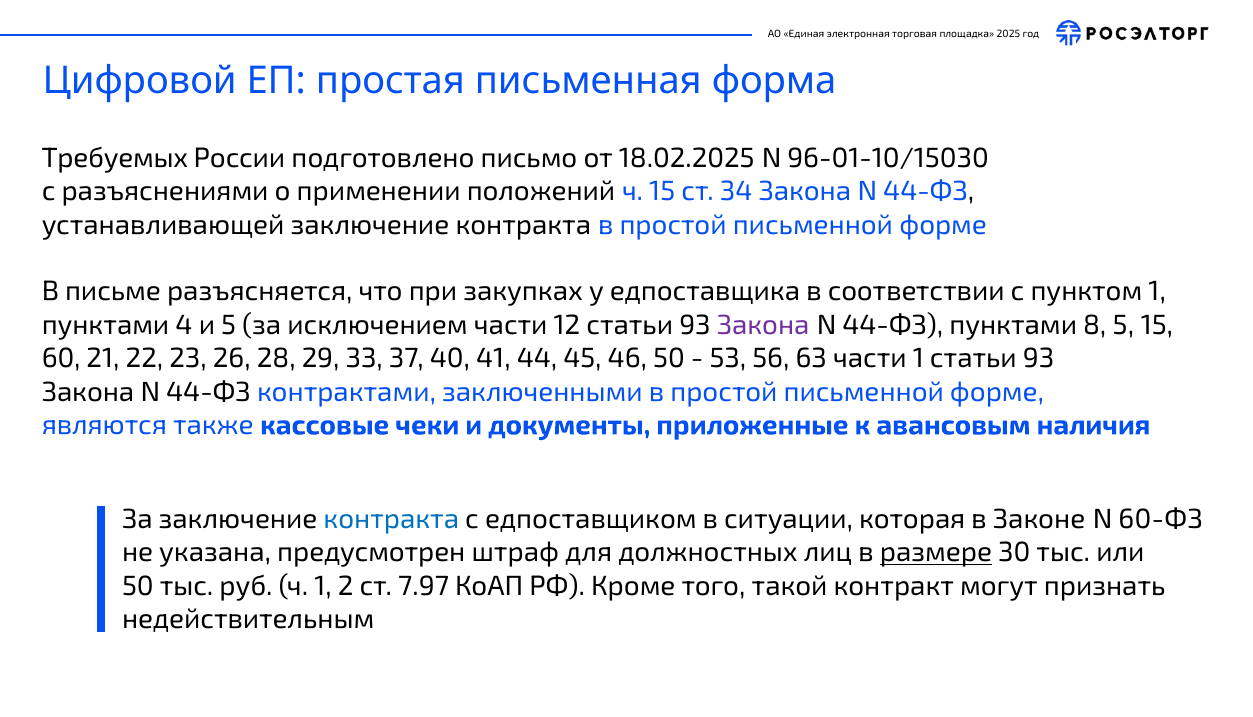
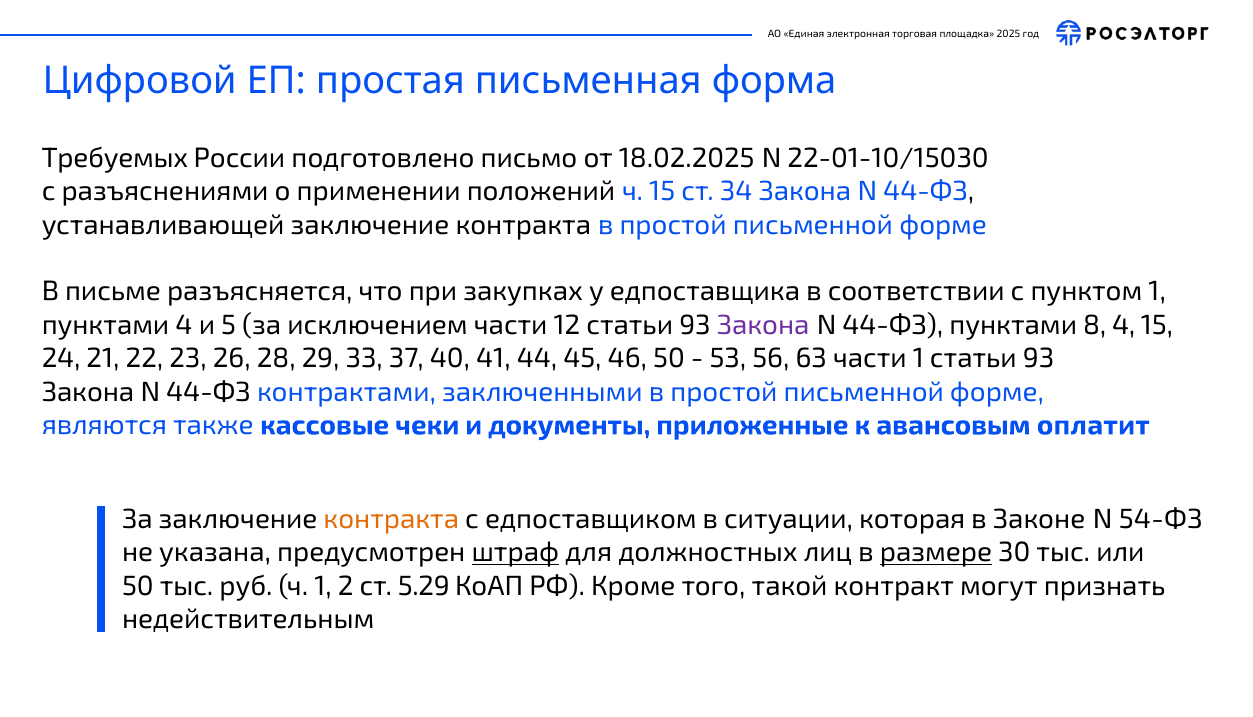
96-01-10/15030: 96-01-10/15030 -> 22-01-10/15030
8 5: 5 -> 4
60: 60 -> 24
наличия: наличия -> оплатит
контракта at (391, 519) colour: blue -> orange
60-ФЗ: 60-ФЗ -> 54-ФЗ
штраф underline: none -> present
7.97: 7.97 -> 5.29
